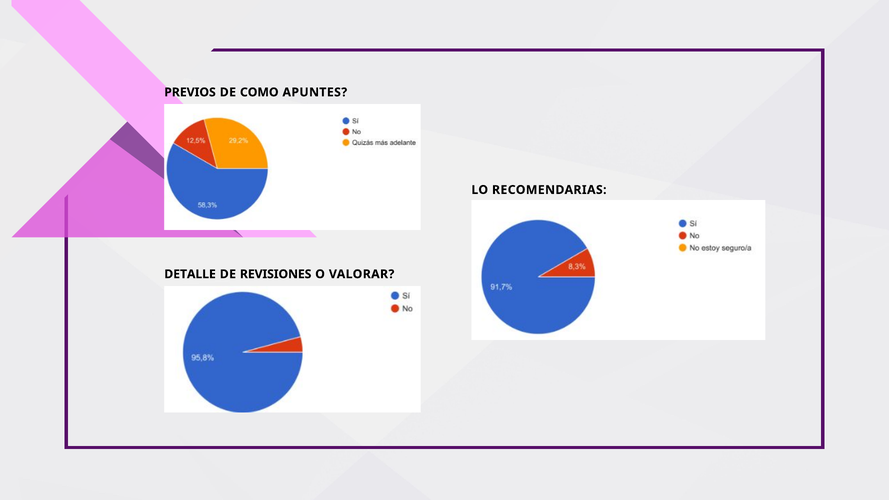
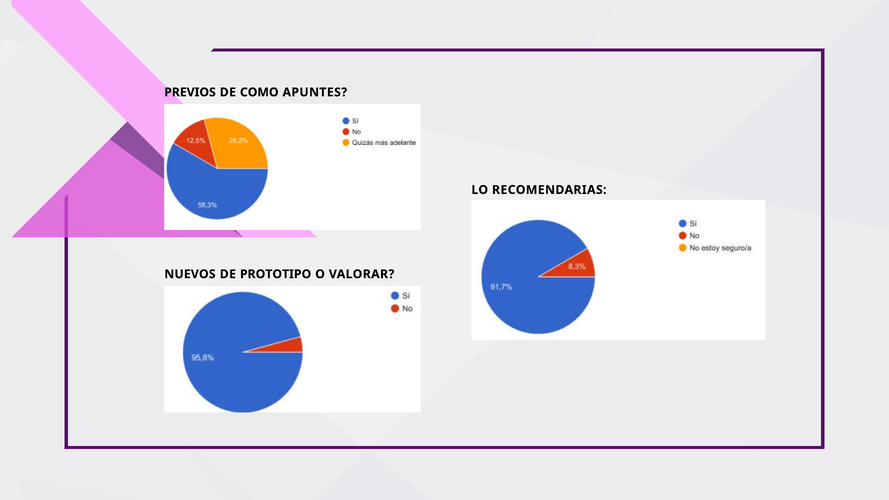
DETALLE: DETALLE -> NUEVOS
REVISIONES: REVISIONES -> PROTOTIPO
